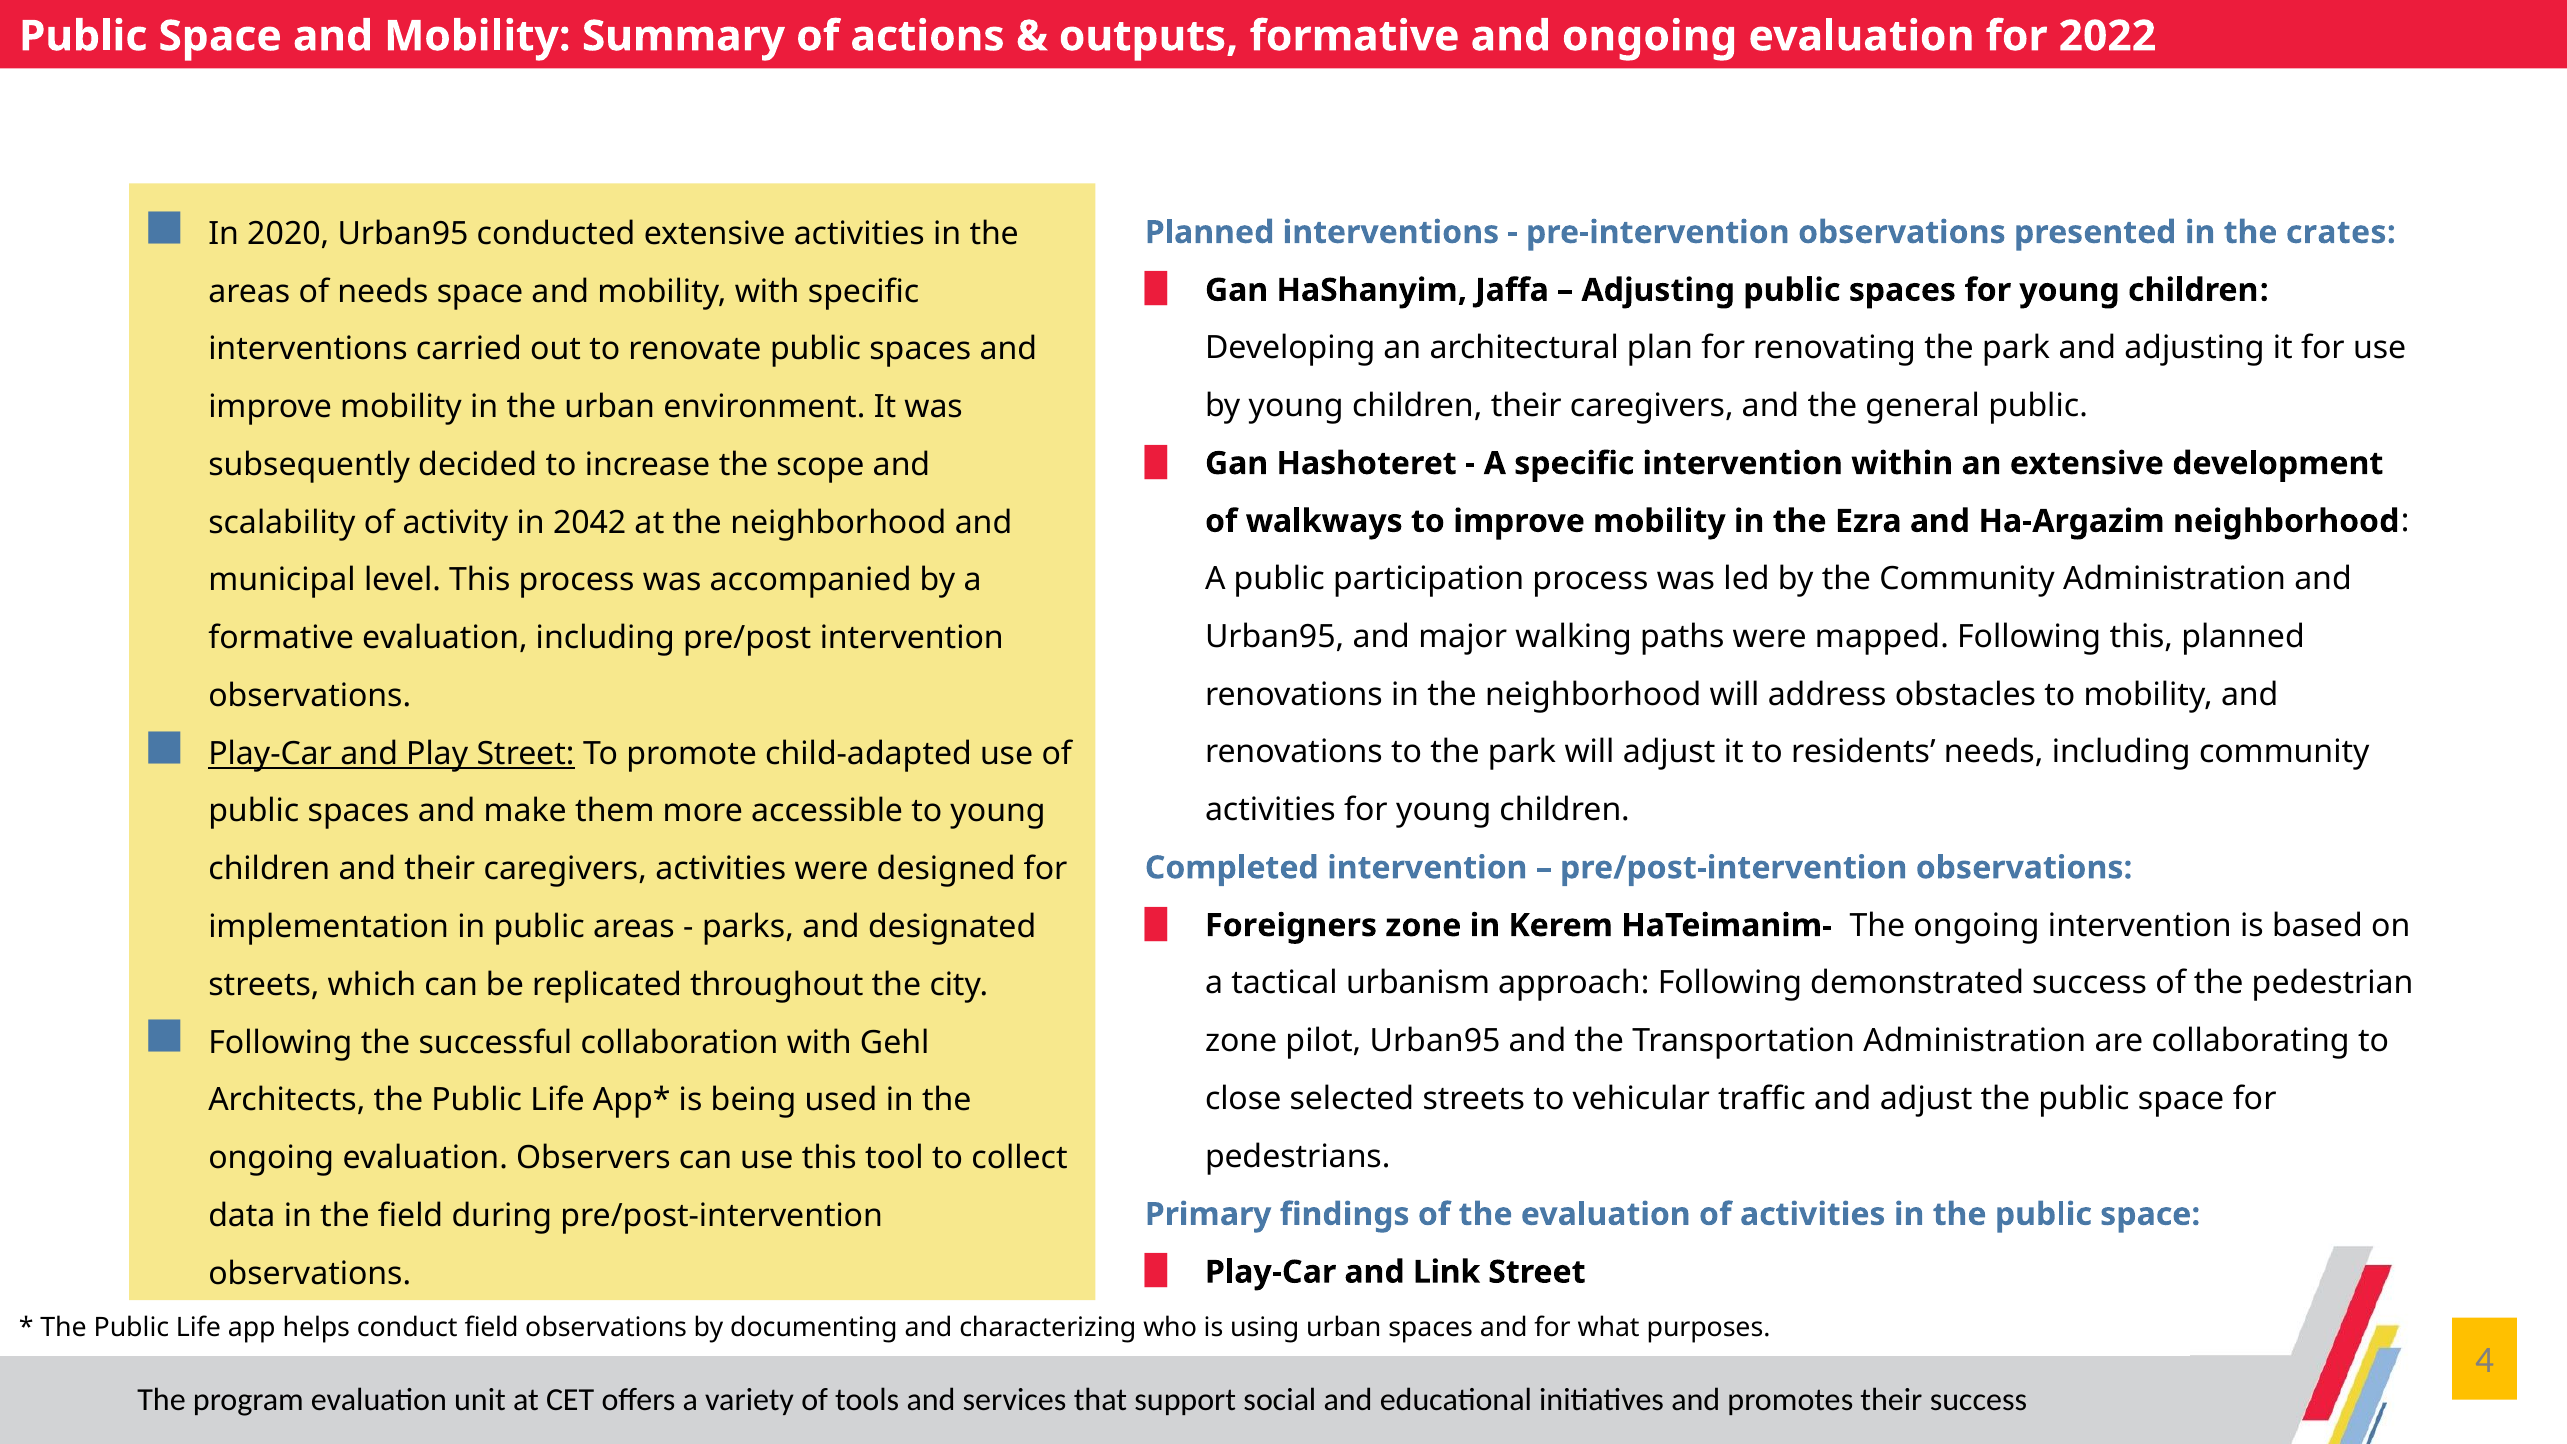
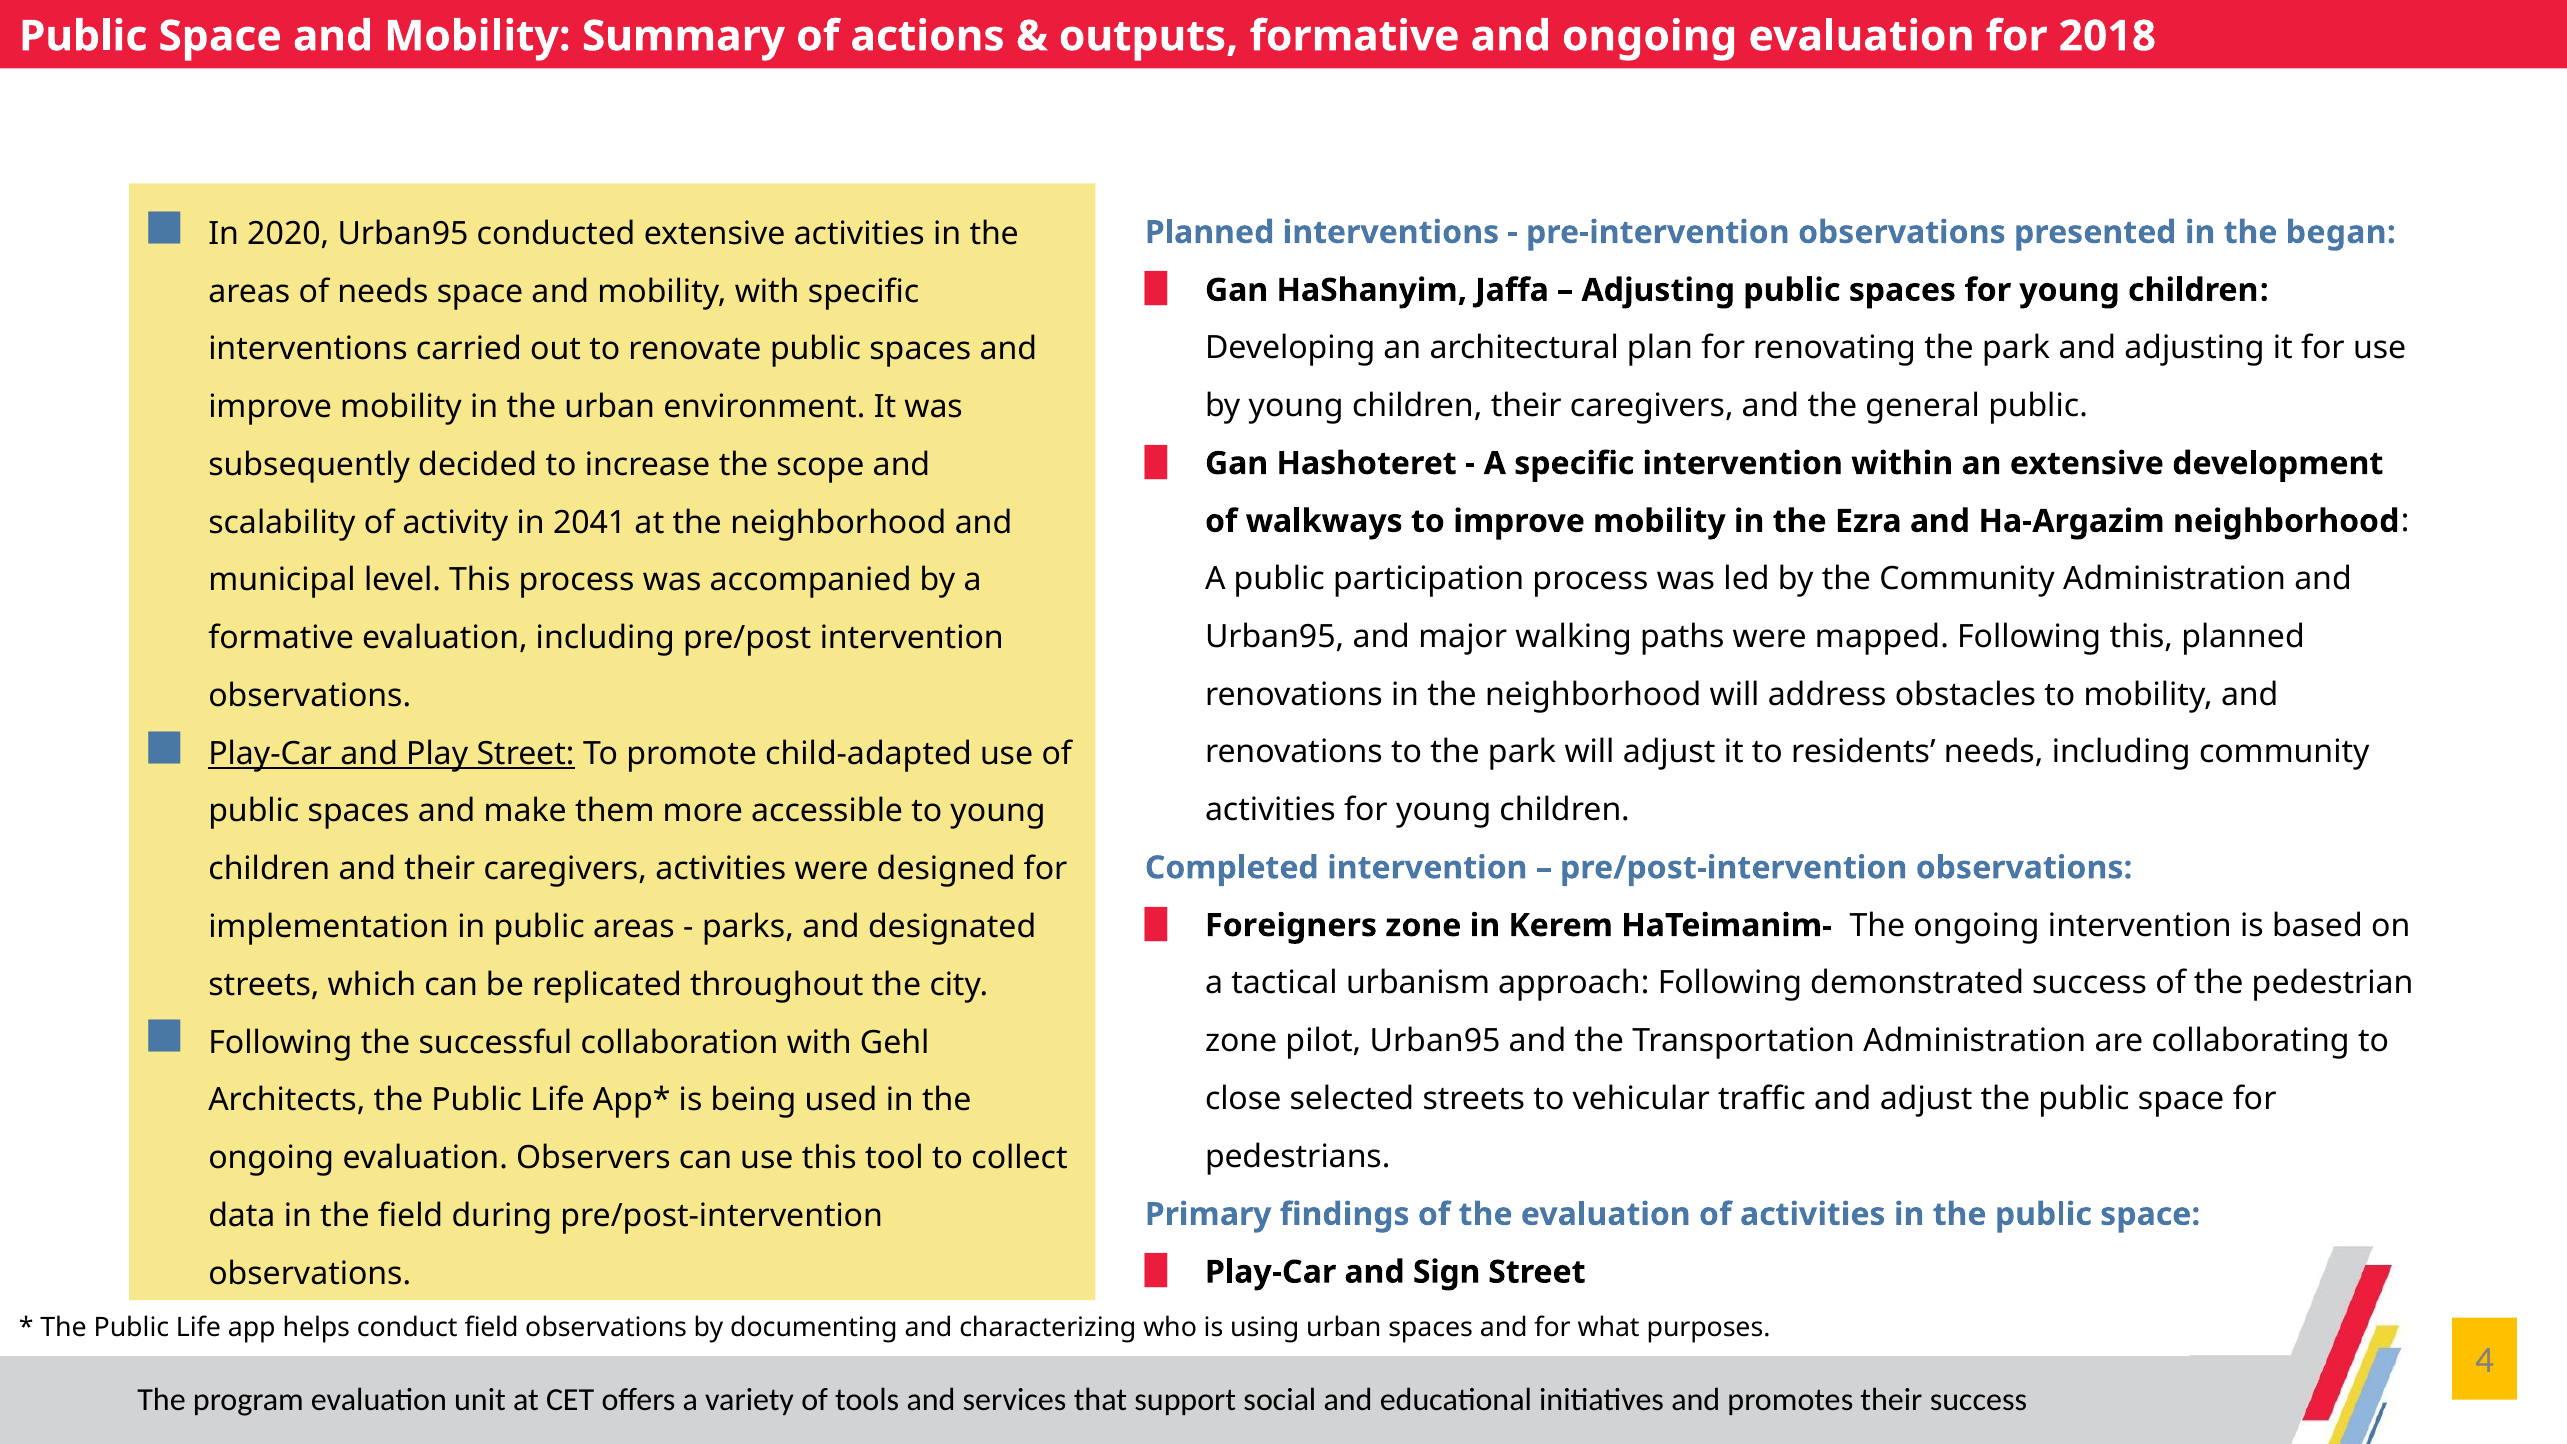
2022: 2022 -> 2018
crates: crates -> began
2042: 2042 -> 2041
Link: Link -> Sign
